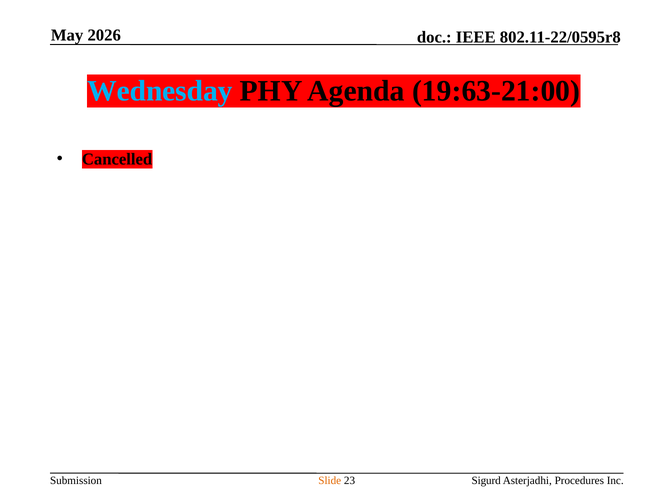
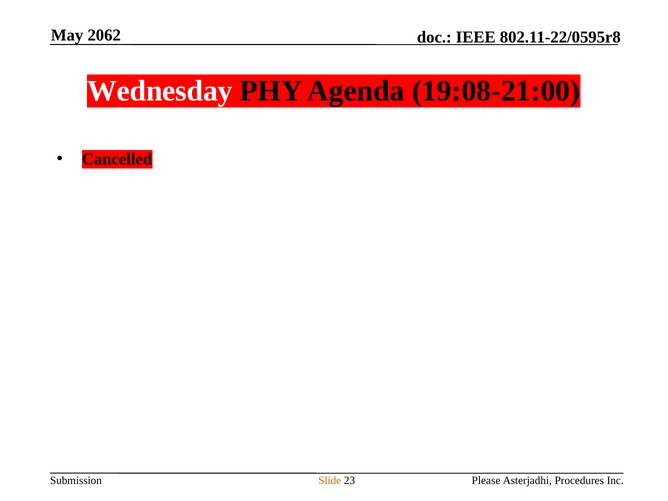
2026: 2026 -> 2062
Wednesday colour: light blue -> white
19:63-21:00: 19:63-21:00 -> 19:08-21:00
Sigurd: Sigurd -> Please
